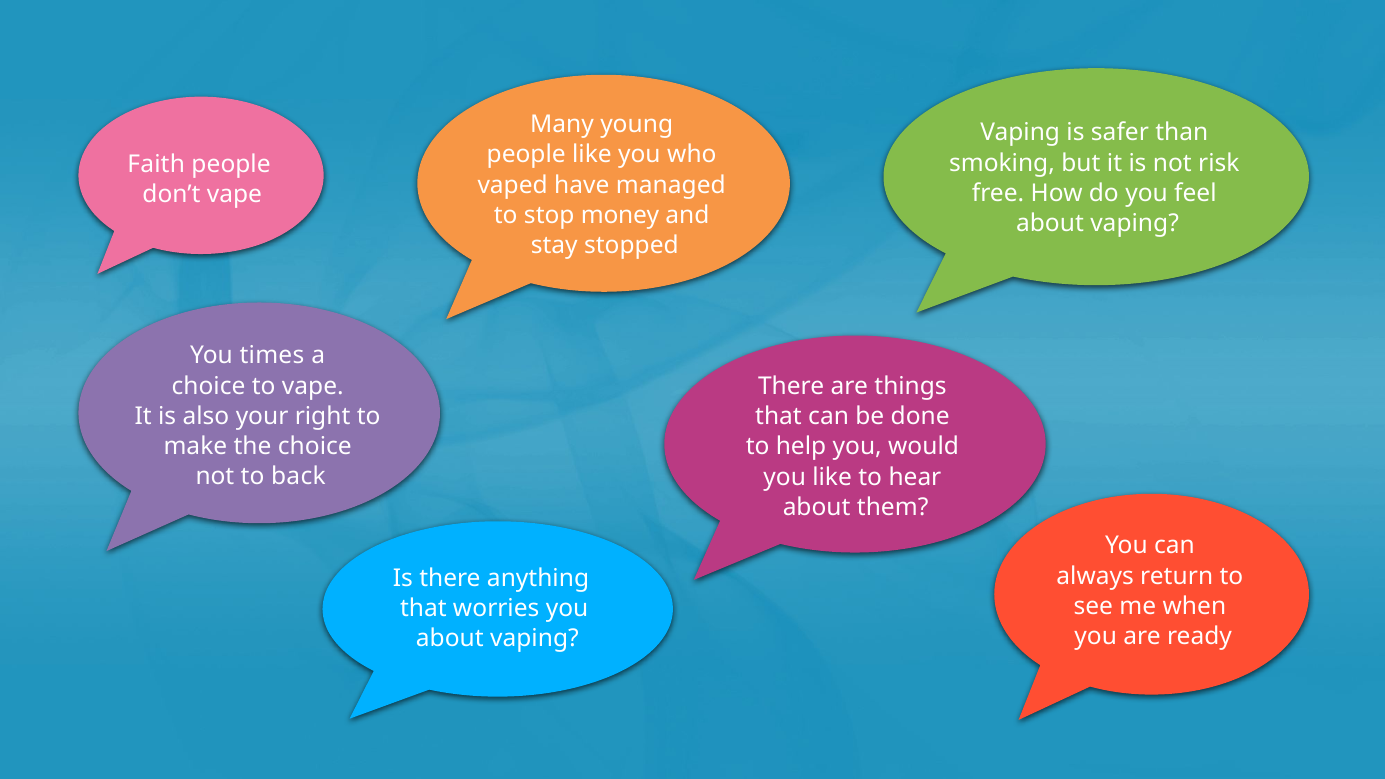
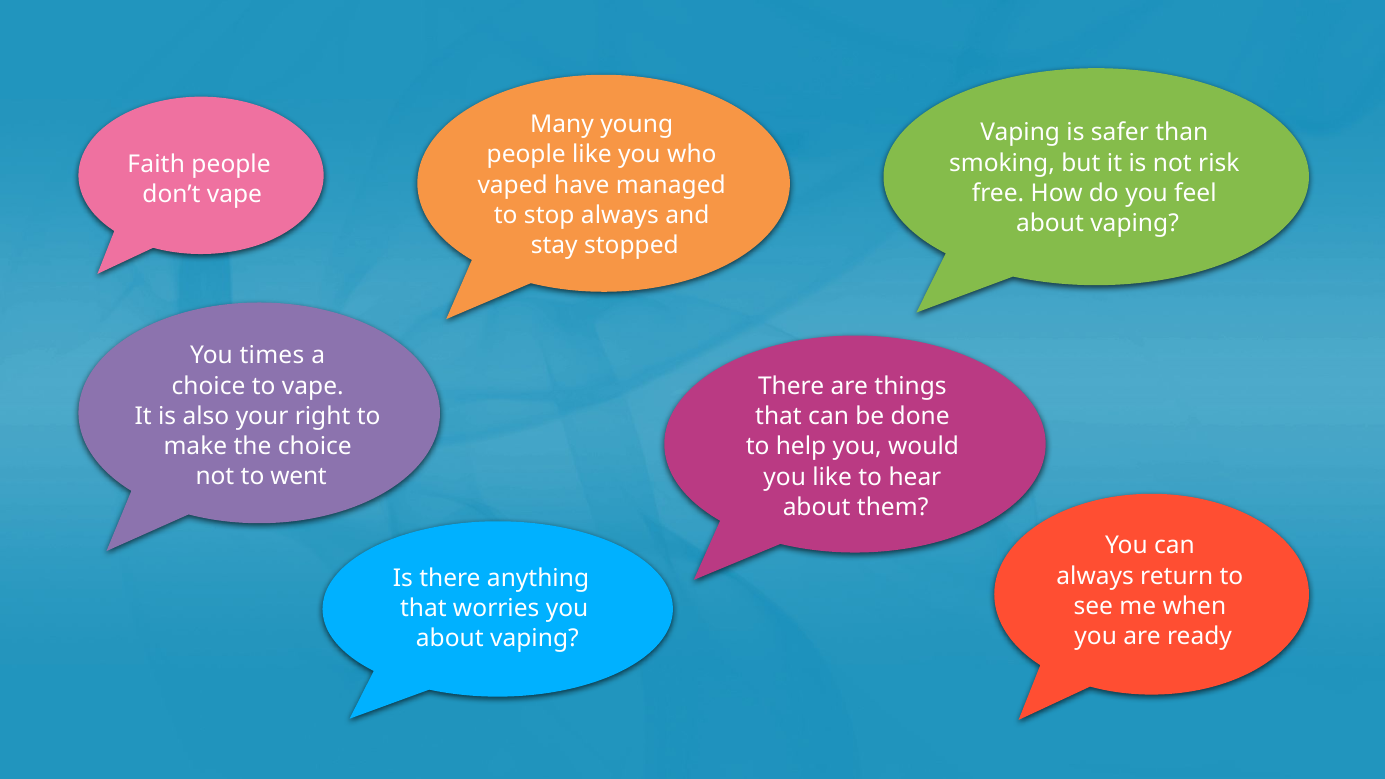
stop money: money -> always
back: back -> went
